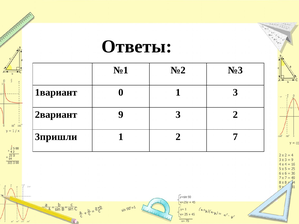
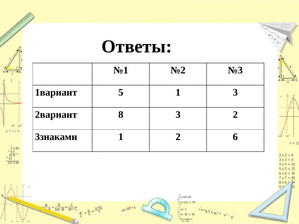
0: 0 -> 5
9: 9 -> 8
3пришли: 3пришли -> 3знаками
7: 7 -> 6
